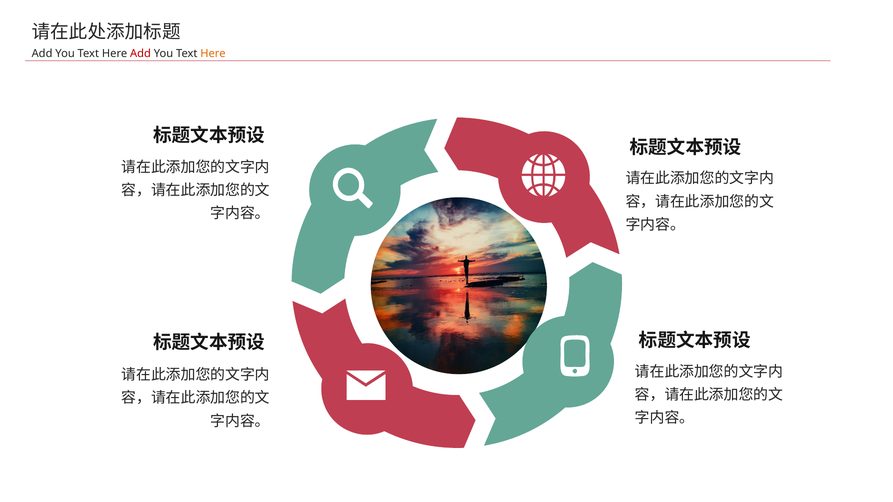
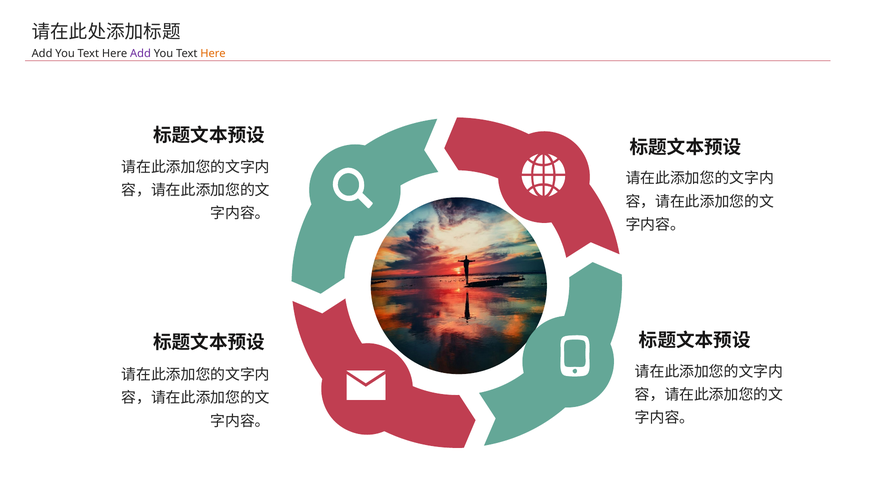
Add at (141, 53) colour: red -> purple
